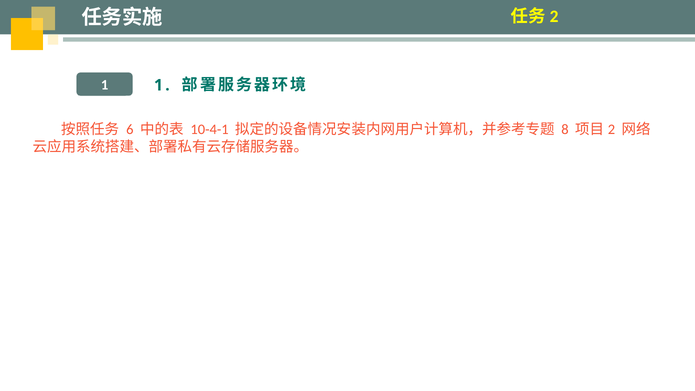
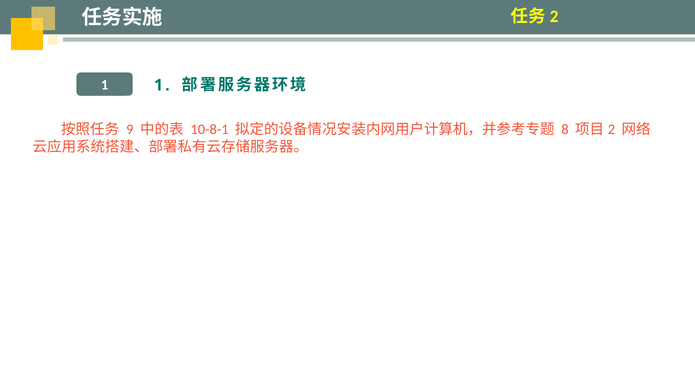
6: 6 -> 9
10-4-1: 10-4-1 -> 10-8-1
